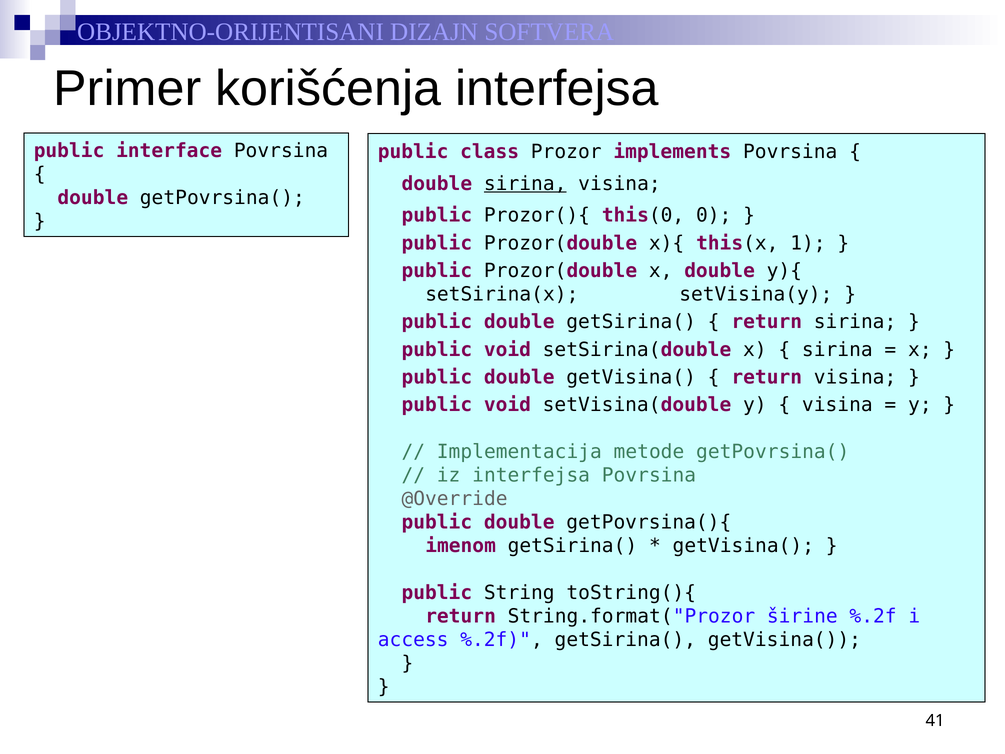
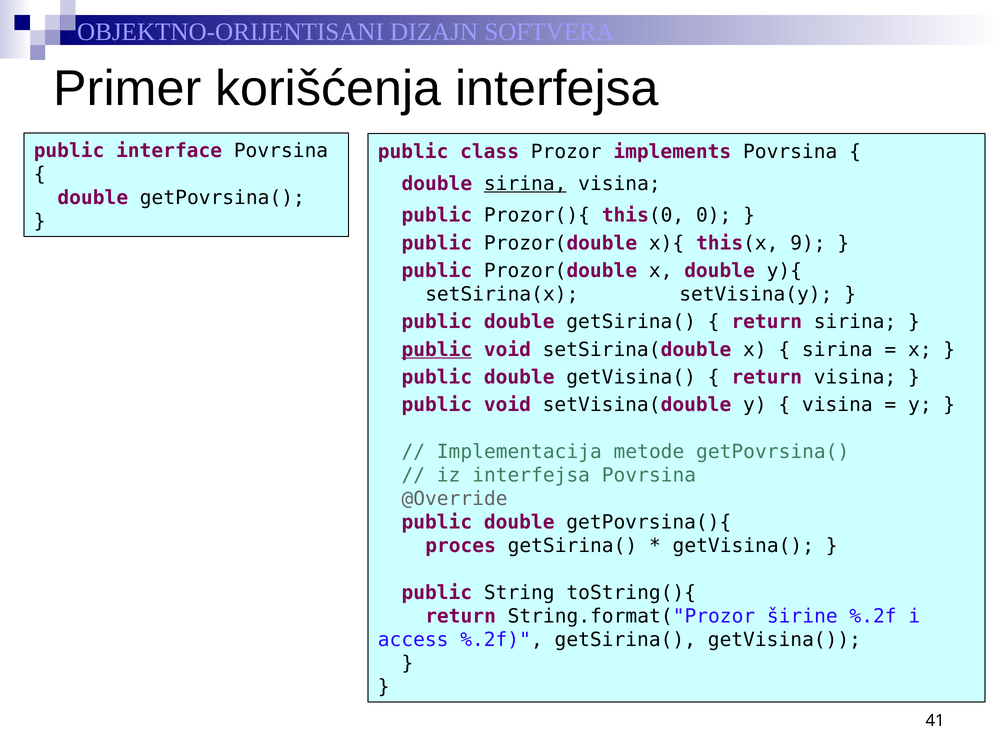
1: 1 -> 9
public at (437, 349) underline: none -> present
imenom: imenom -> proces
